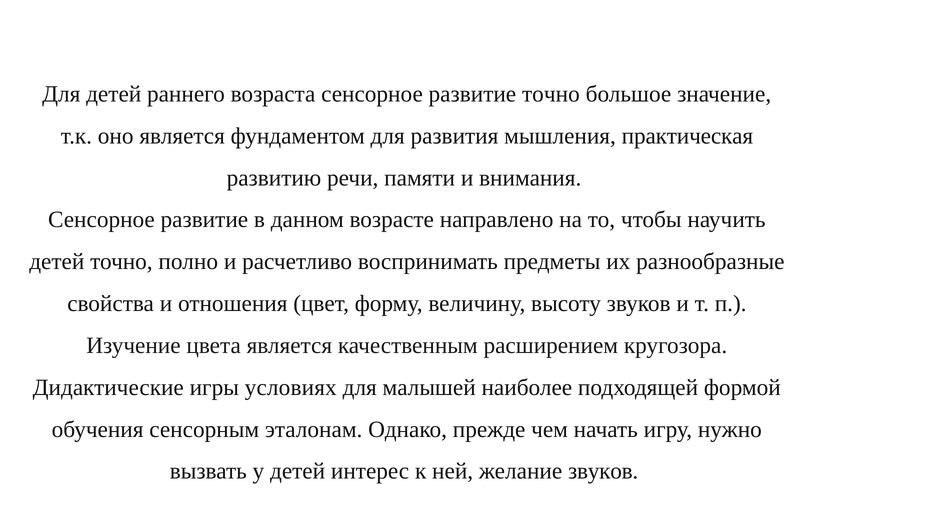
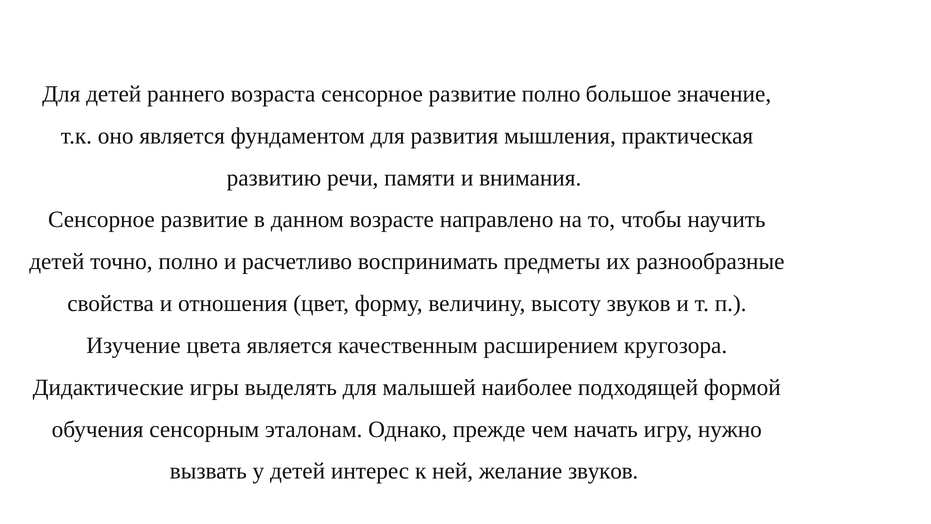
развитие точно: точно -> полно
условиях: условиях -> выделять
